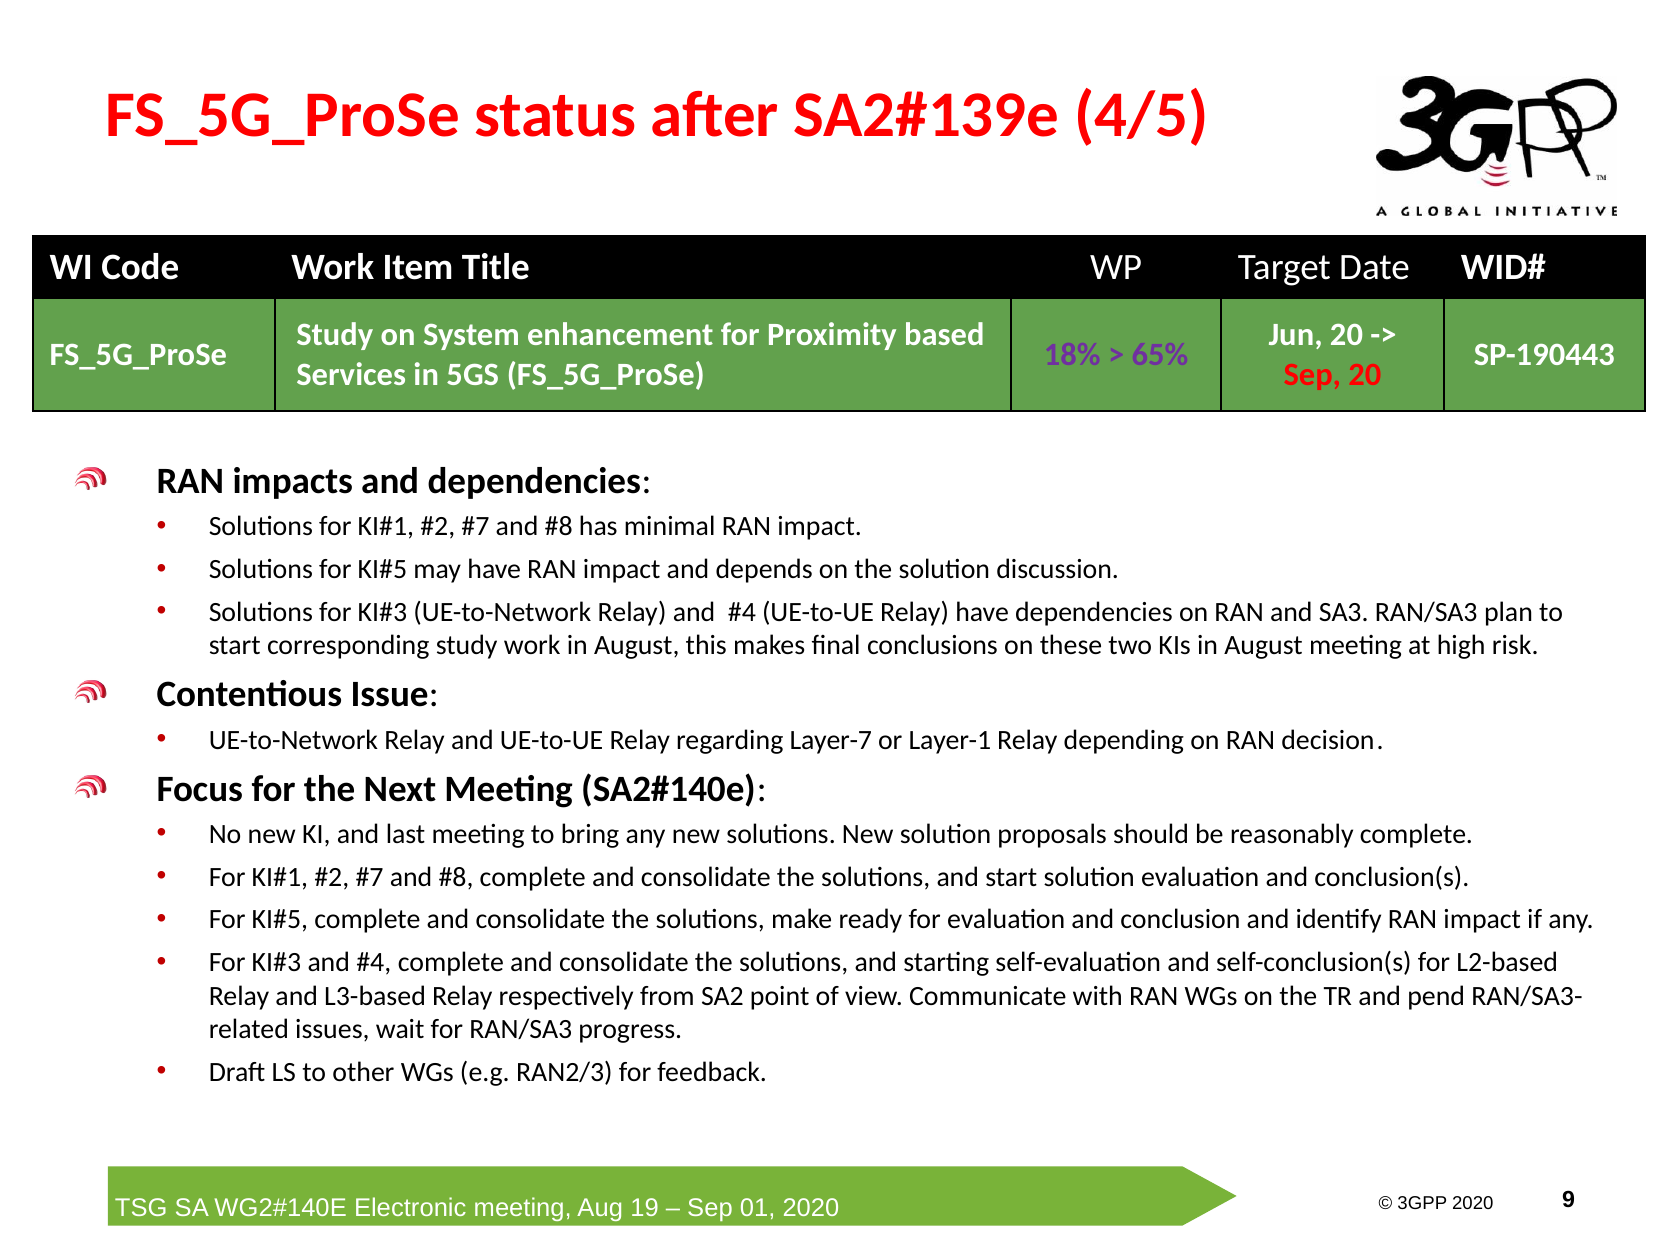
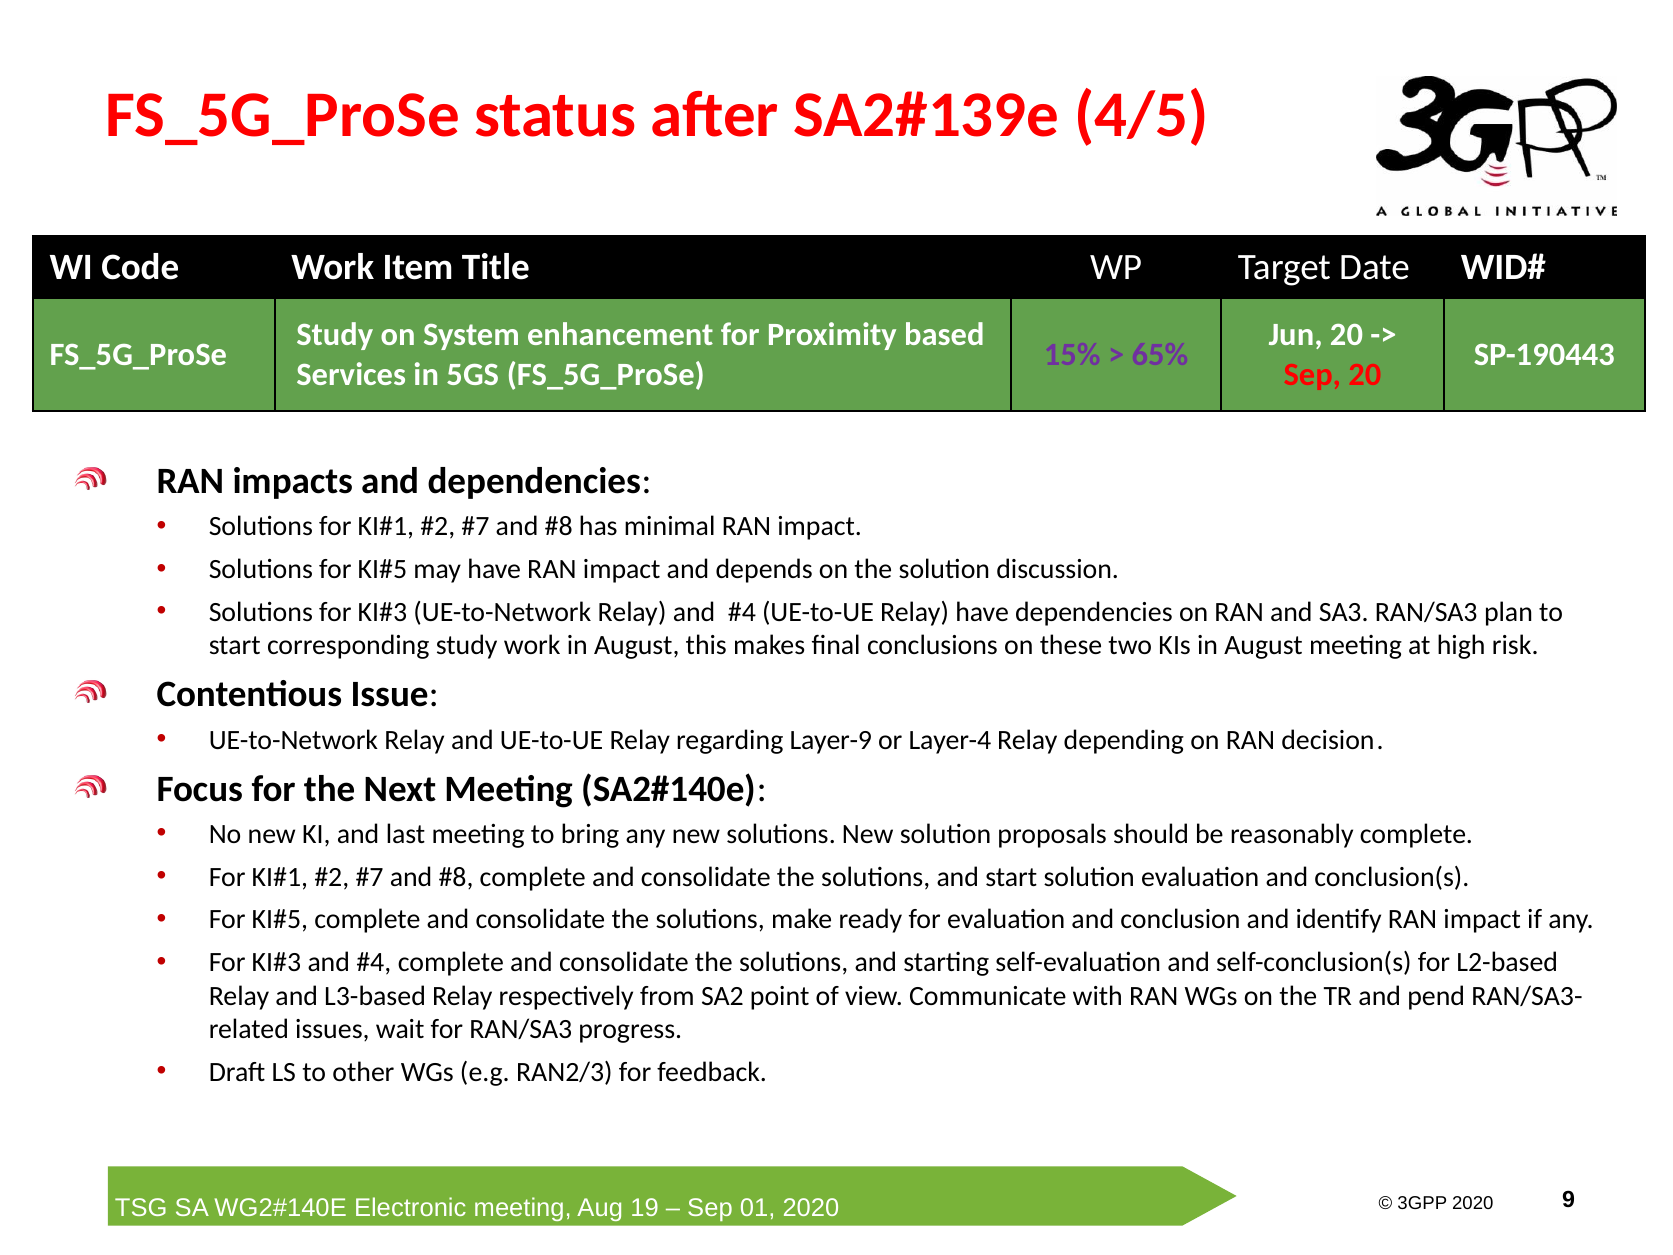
18%: 18% -> 15%
Layer-7: Layer-7 -> Layer-9
Layer-1: Layer-1 -> Layer-4
